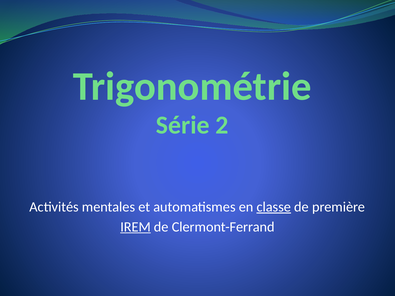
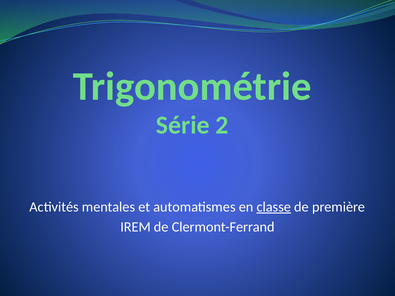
IREM underline: present -> none
